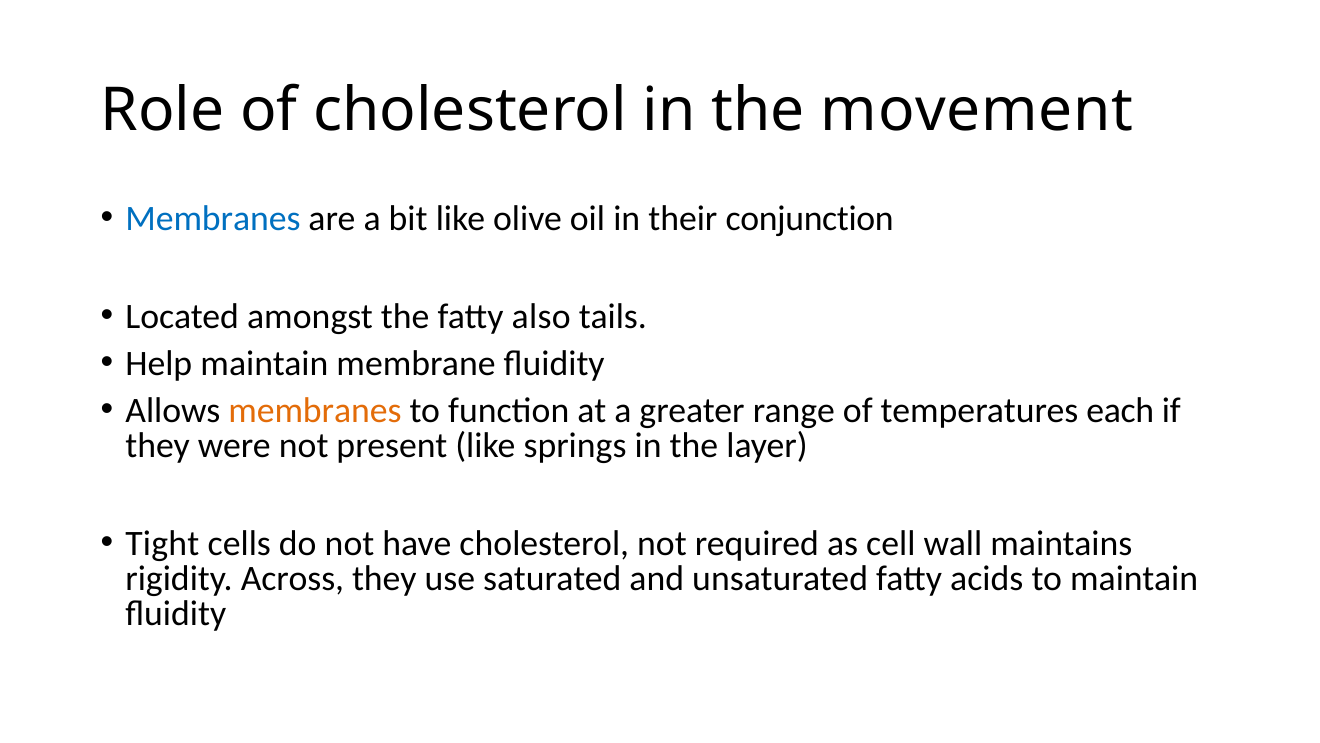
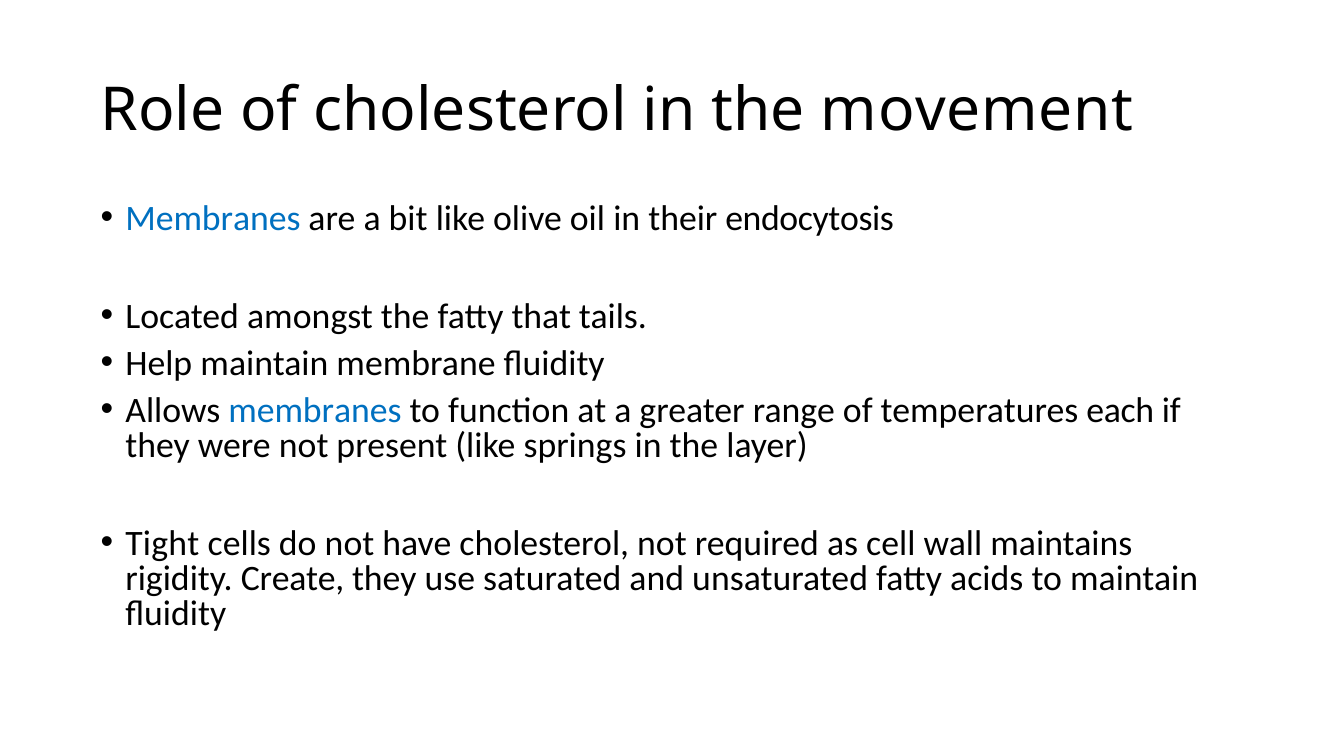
conjunction: conjunction -> endocytosis
also: also -> that
membranes at (315, 411) colour: orange -> blue
Across: Across -> Create
